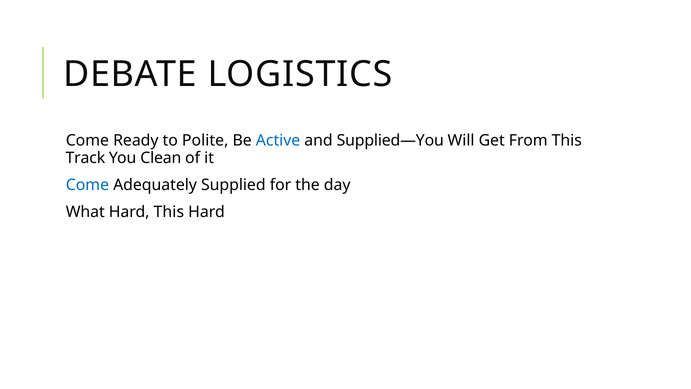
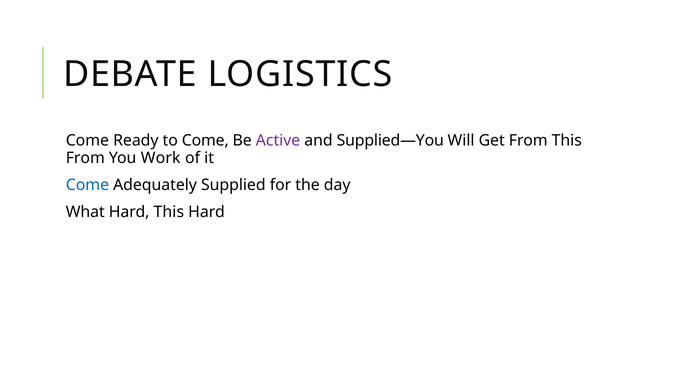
to Polite: Polite -> Come
Active colour: blue -> purple
Track at (85, 158): Track -> From
Clean: Clean -> Work
